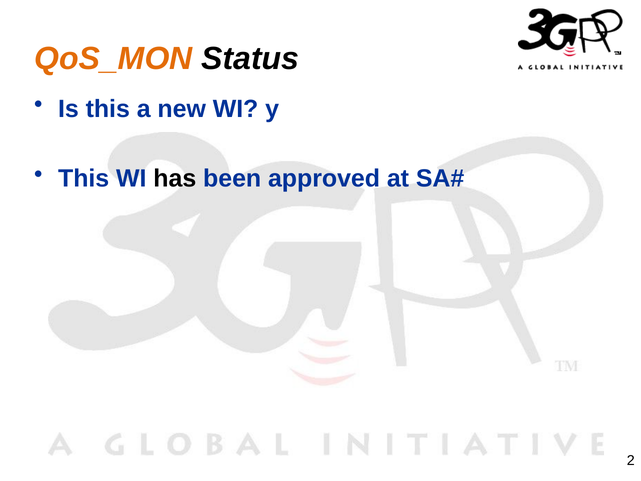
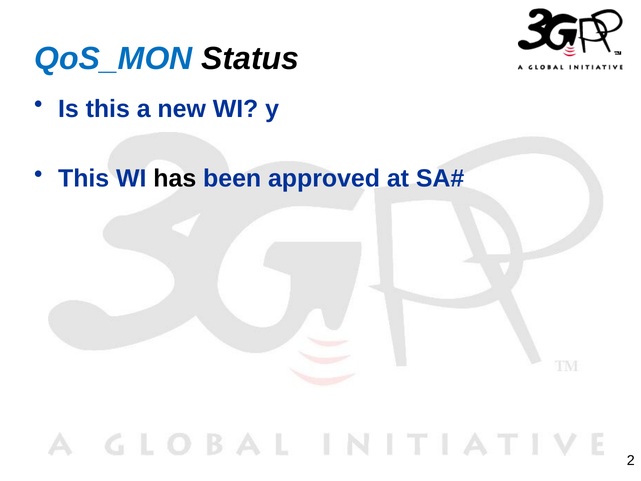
QoS_MON colour: orange -> blue
